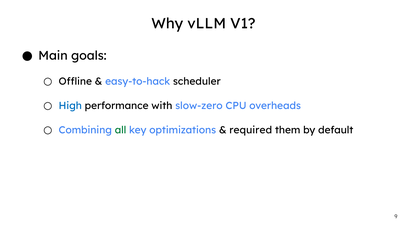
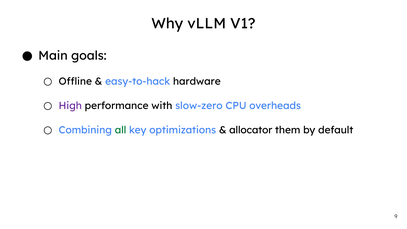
scheduler: scheduler -> hardware
High colour: blue -> purple
required: required -> allocator
